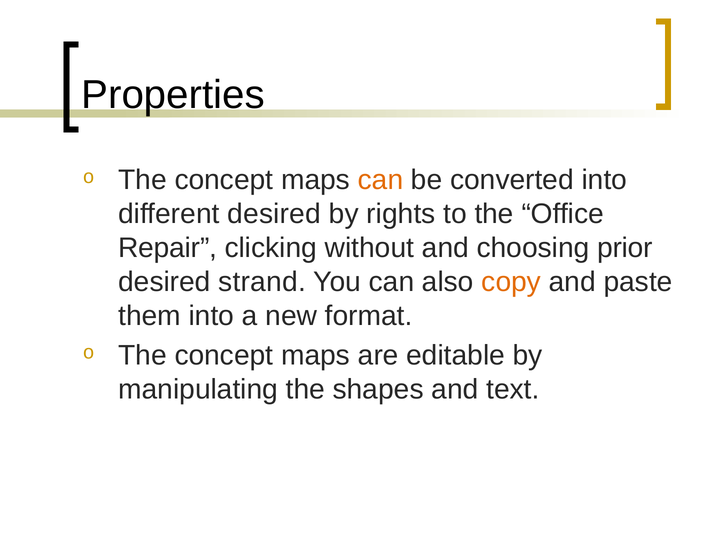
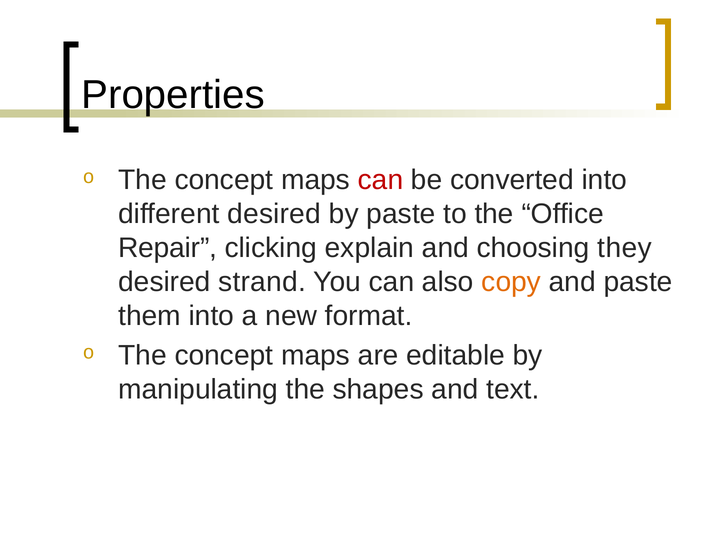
can at (381, 180) colour: orange -> red
by rights: rights -> paste
without: without -> explain
prior: prior -> they
